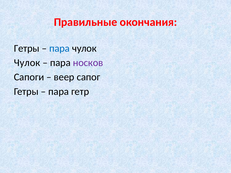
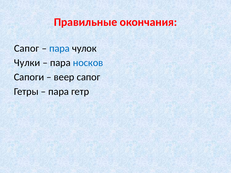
Гетры at (27, 48): Гетры -> Сапог
Чулок at (27, 63): Чулок -> Чулки
носков colour: purple -> blue
